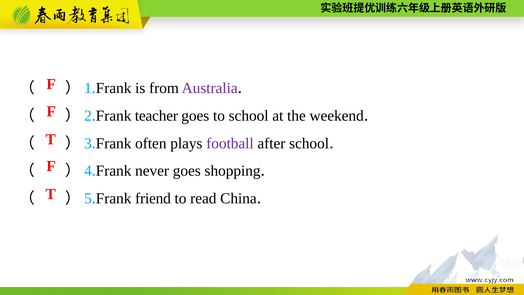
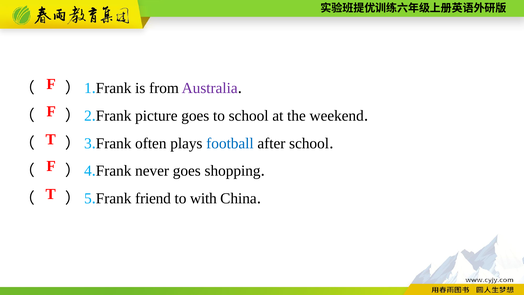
teacher: teacher -> picture
football colour: purple -> blue
read: read -> with
